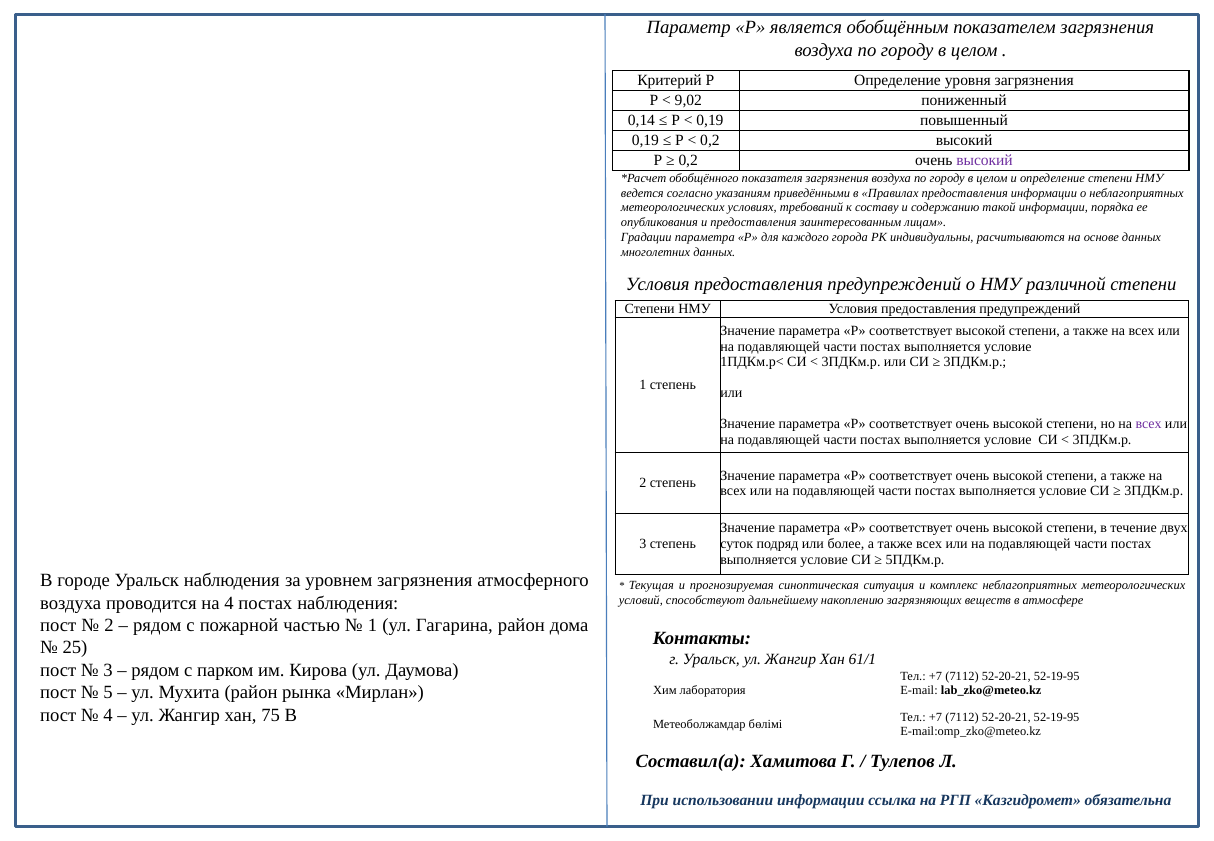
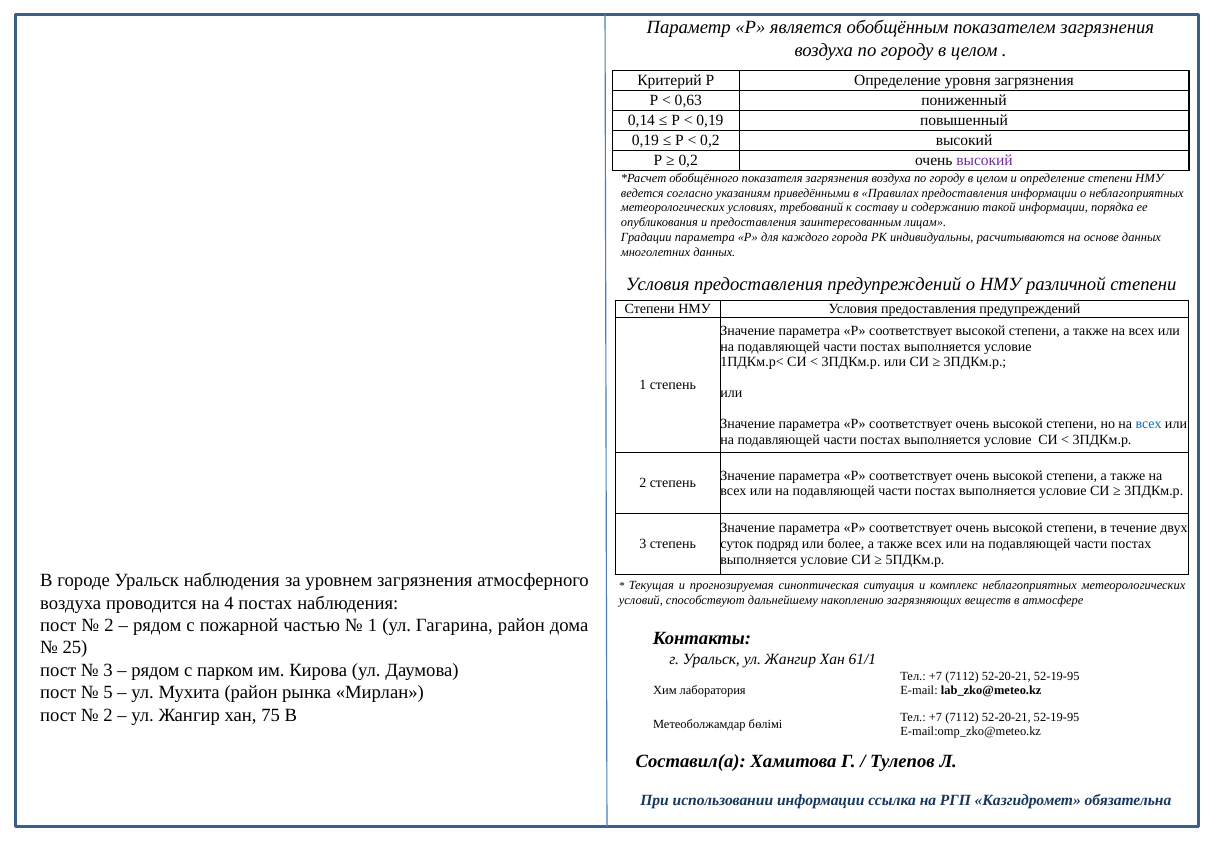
9,02: 9,02 -> 0,63
всех at (1149, 424) colour: purple -> blue
4 at (108, 715): 4 -> 2
